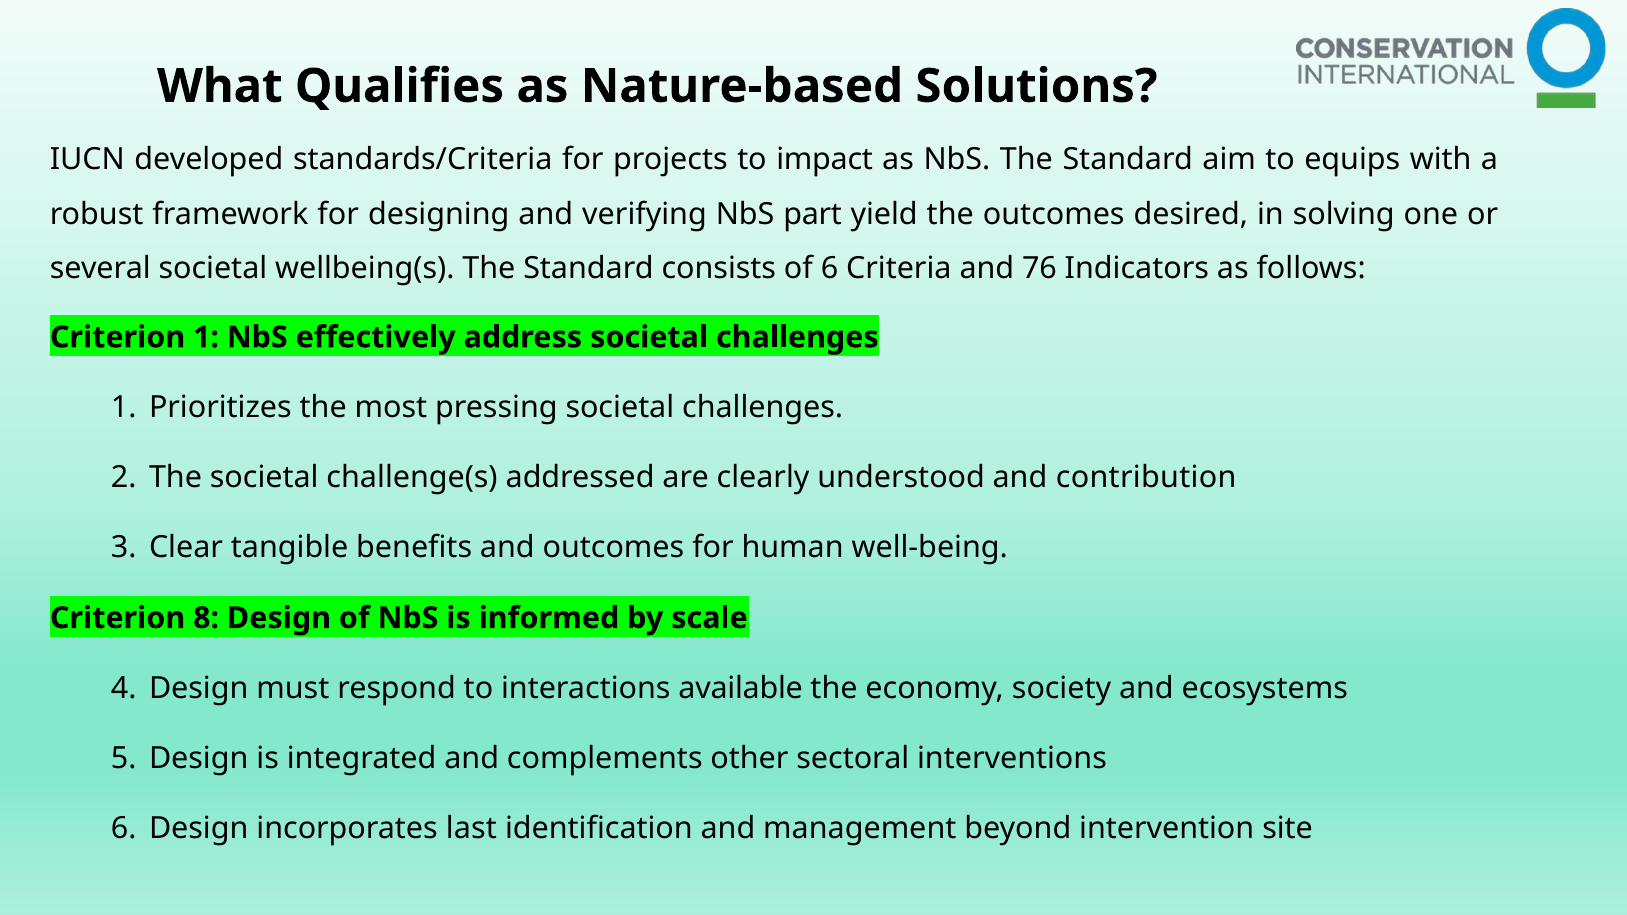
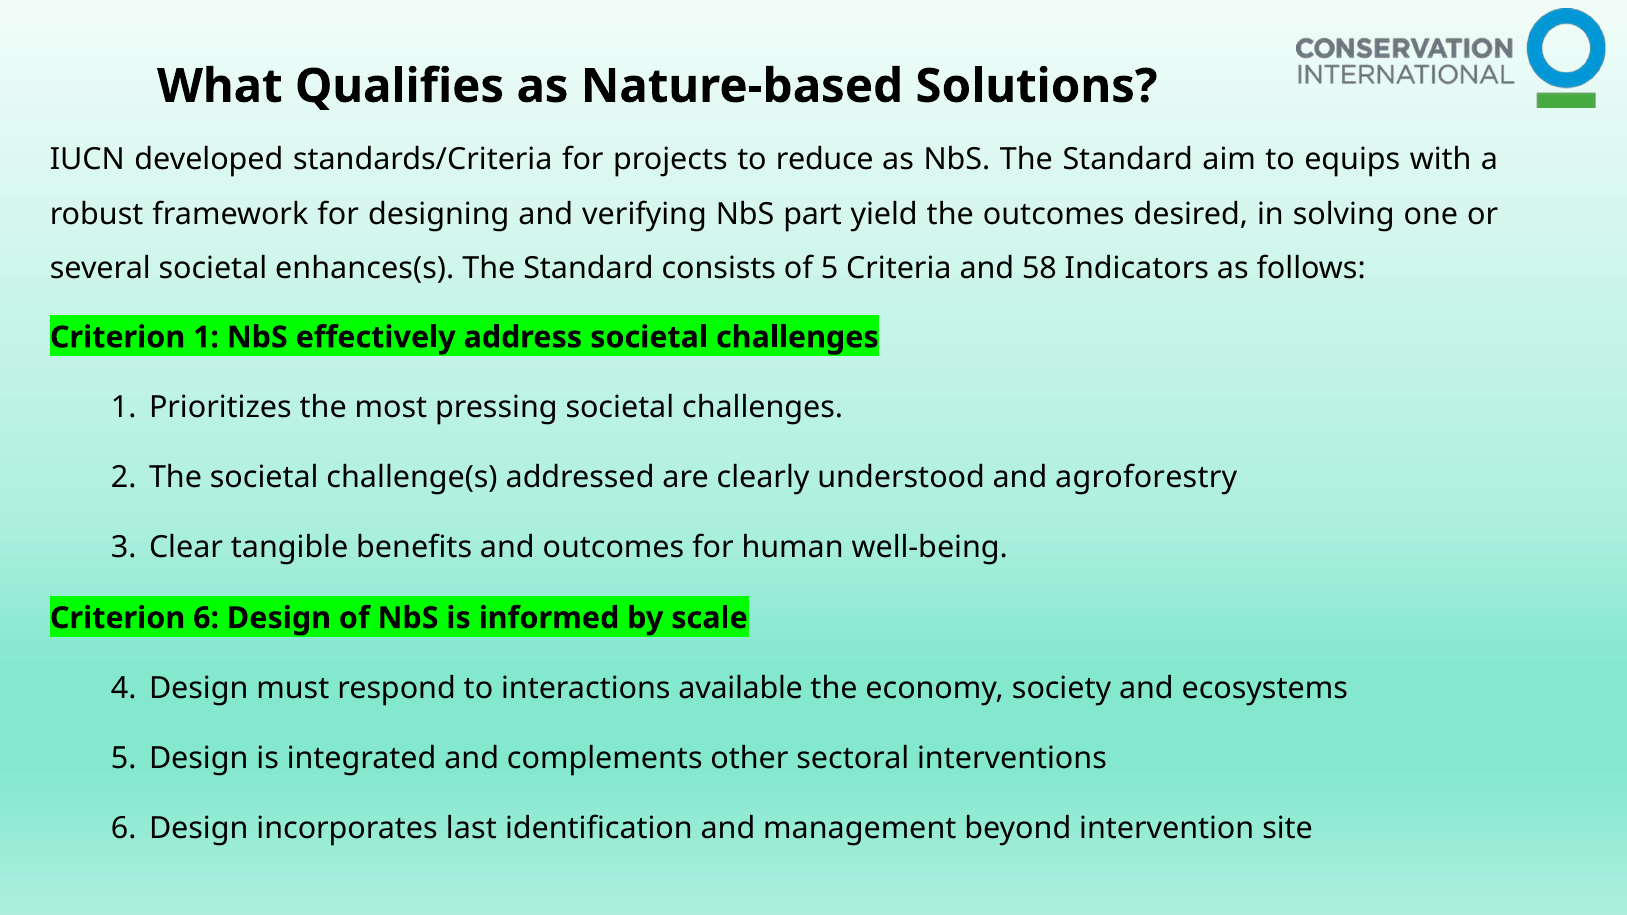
impact: impact -> reduce
wellbeing(s: wellbeing(s -> enhances(s
of 6: 6 -> 5
76: 76 -> 58
contribution: contribution -> agroforestry
Criterion 8: 8 -> 6
